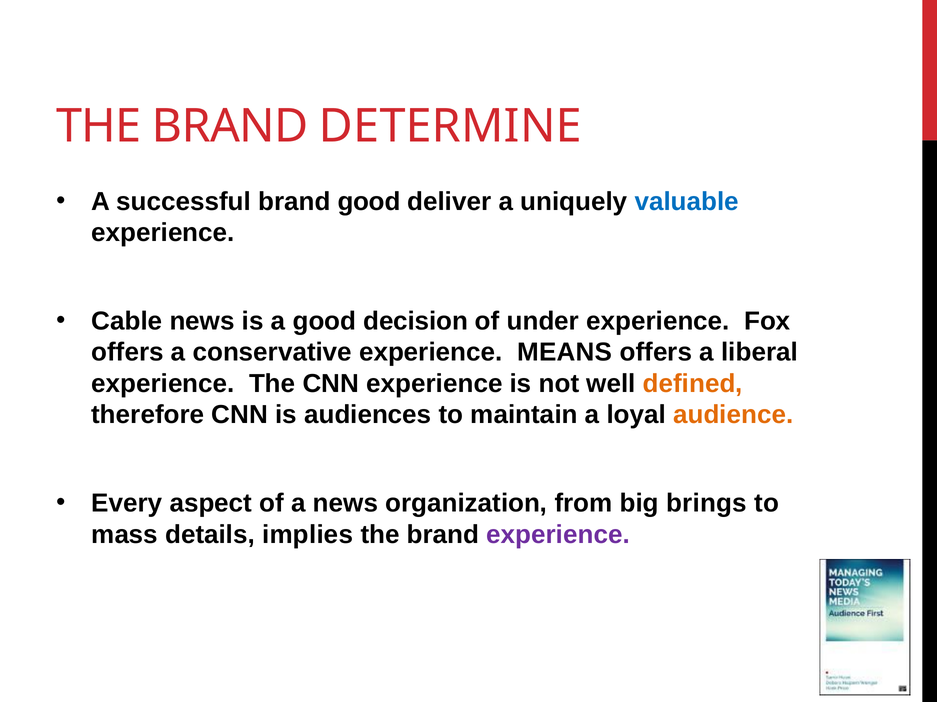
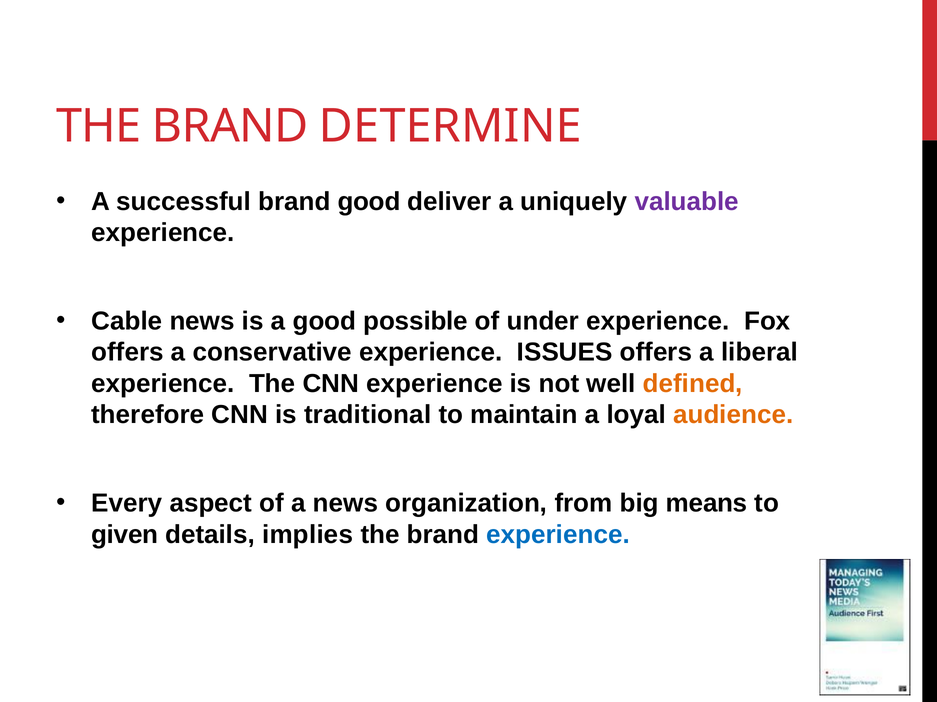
valuable colour: blue -> purple
decision: decision -> possible
MEANS: MEANS -> ISSUES
audiences: audiences -> traditional
brings: brings -> means
mass: mass -> given
experience at (558, 535) colour: purple -> blue
